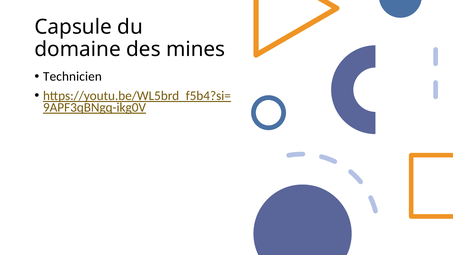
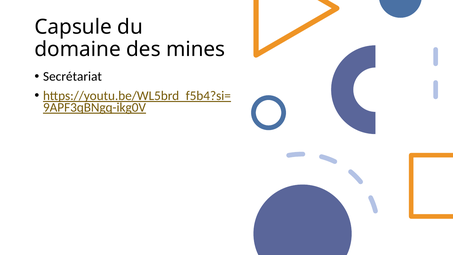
Technicien: Technicien -> Secrétariat
